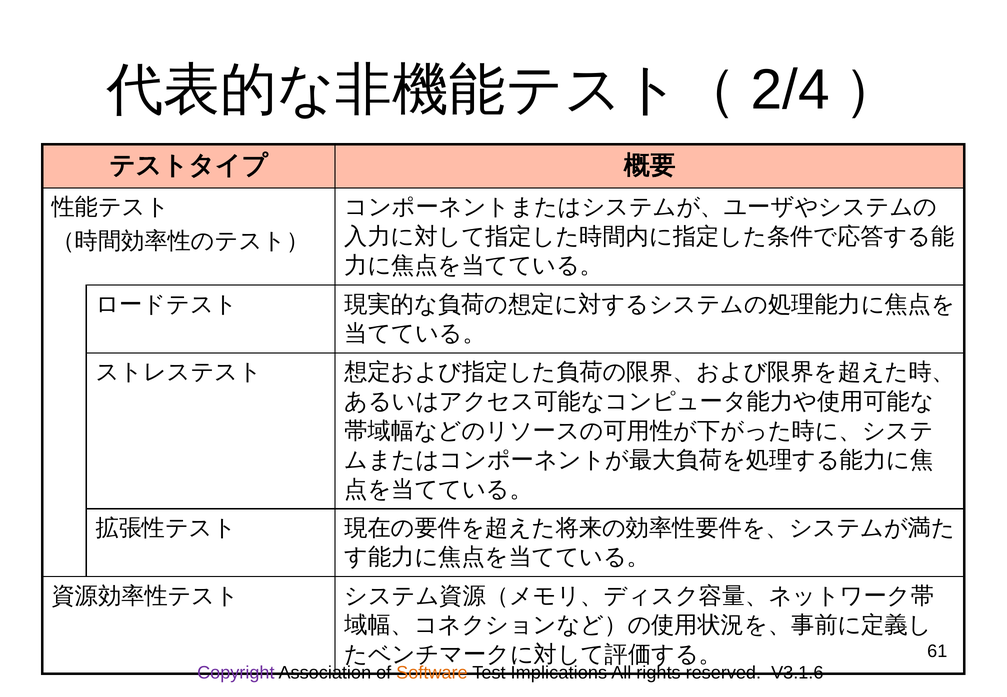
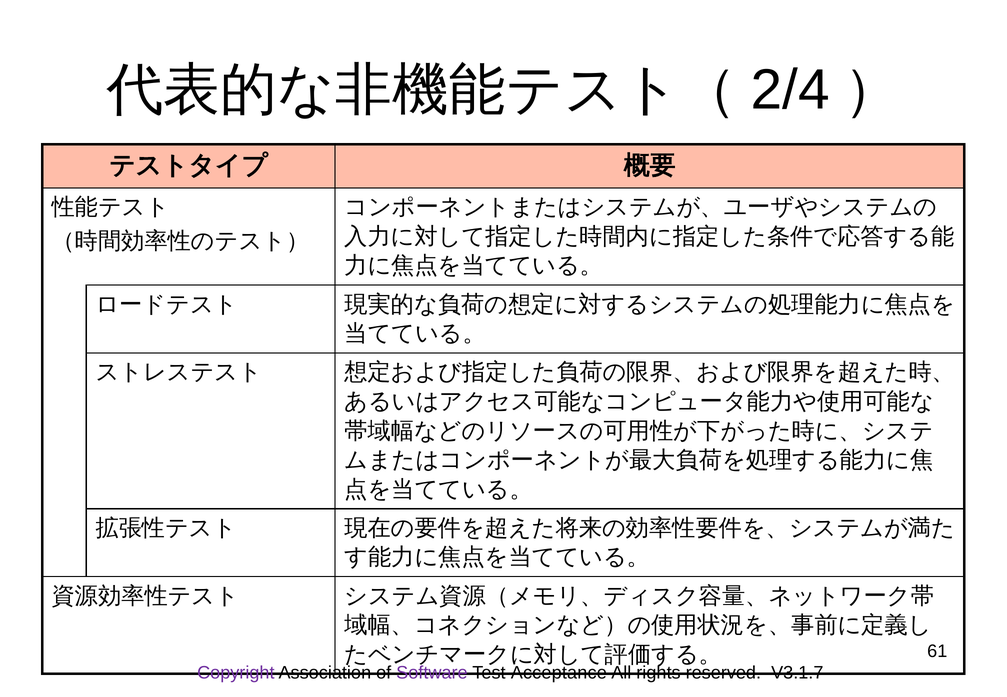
Software colour: orange -> purple
Implications: Implications -> Acceptance
V3.1.6: V3.1.6 -> V3.1.7
